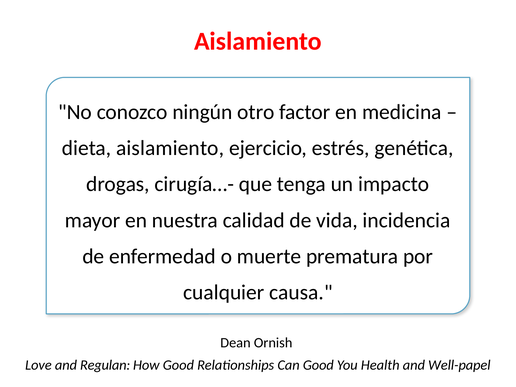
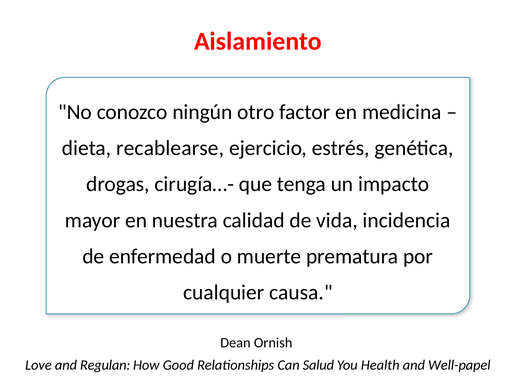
dieta aislamiento: aislamiento -> recablearse
Can Good: Good -> Salud
